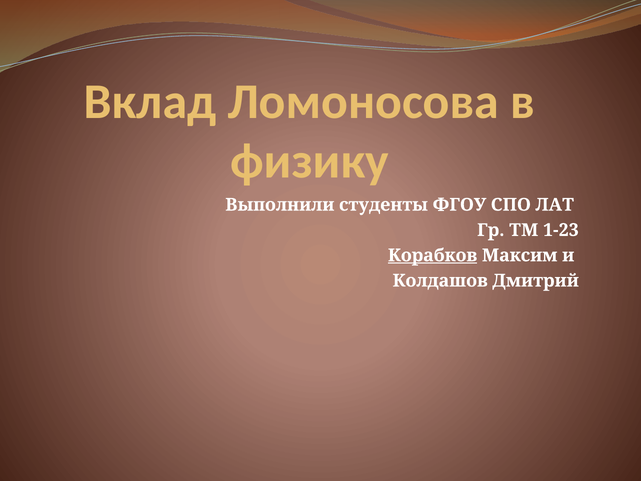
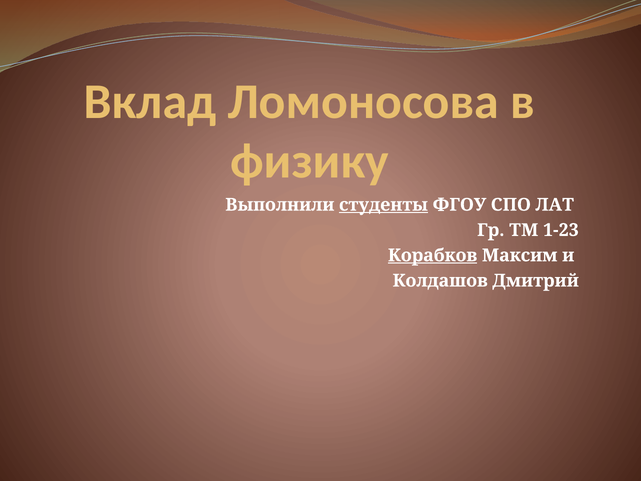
студенты underline: none -> present
